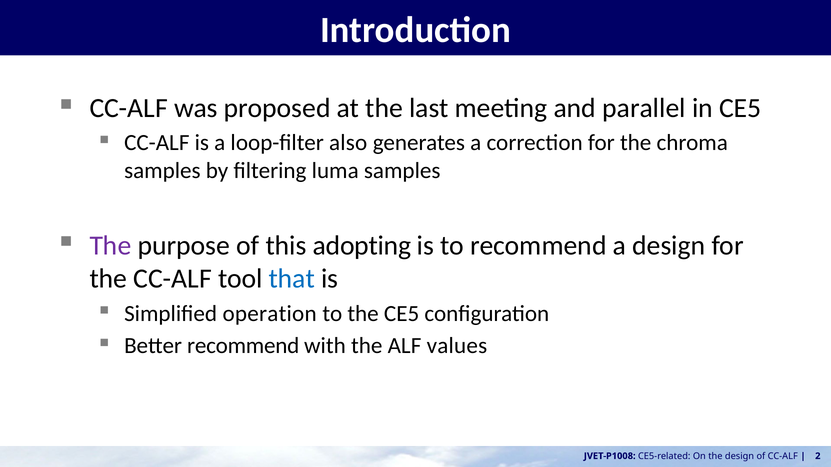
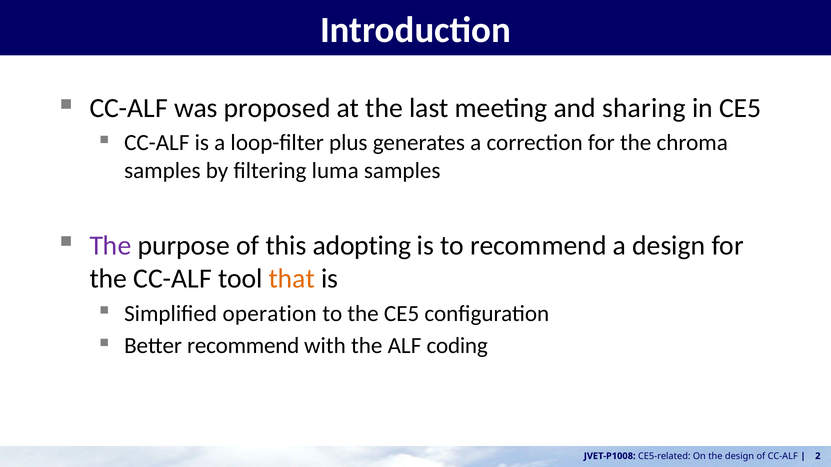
parallel: parallel -> sharing
also: also -> plus
that colour: blue -> orange
values: values -> coding
